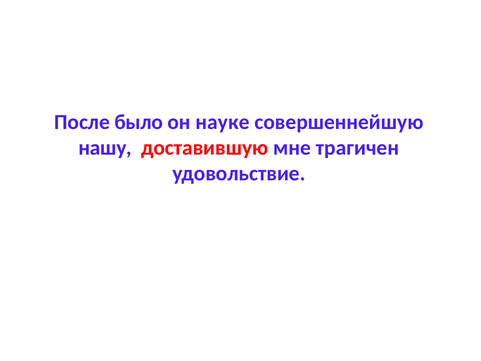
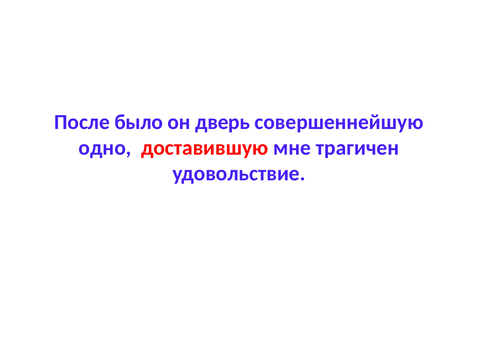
науке: науке -> дверь
нашу: нашу -> одно
